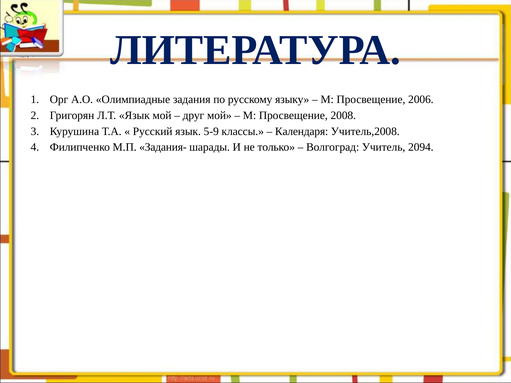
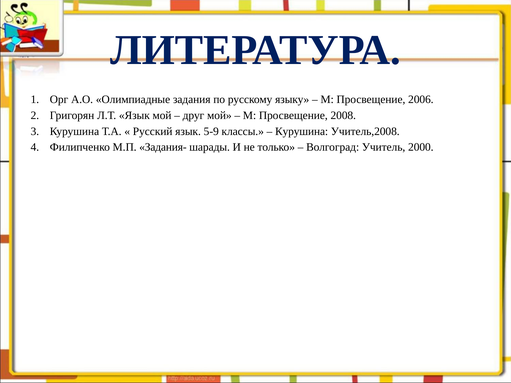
Календаря at (302, 131): Календаря -> Курушина
2094: 2094 -> 2000
